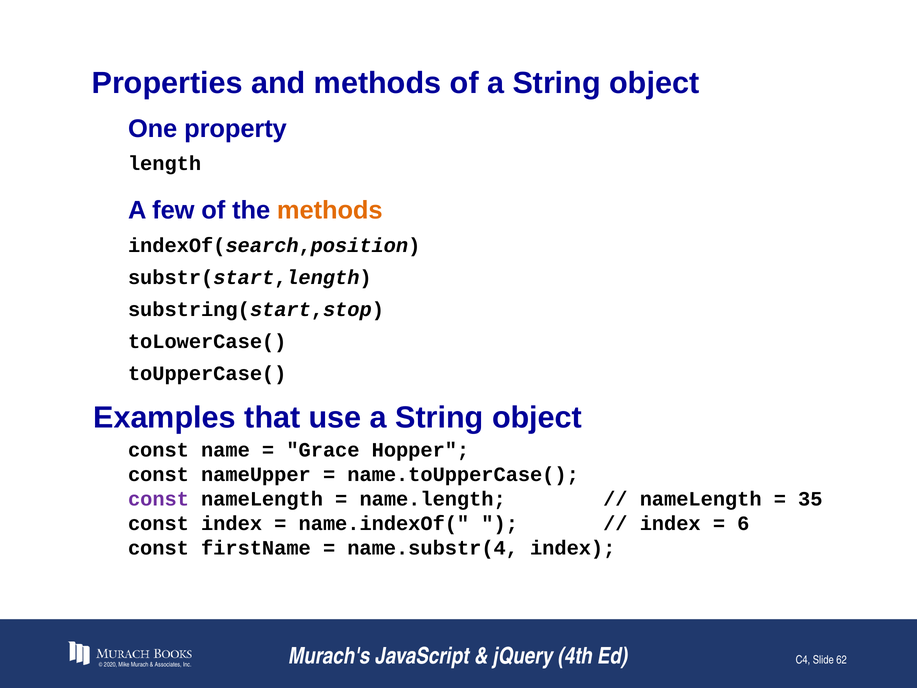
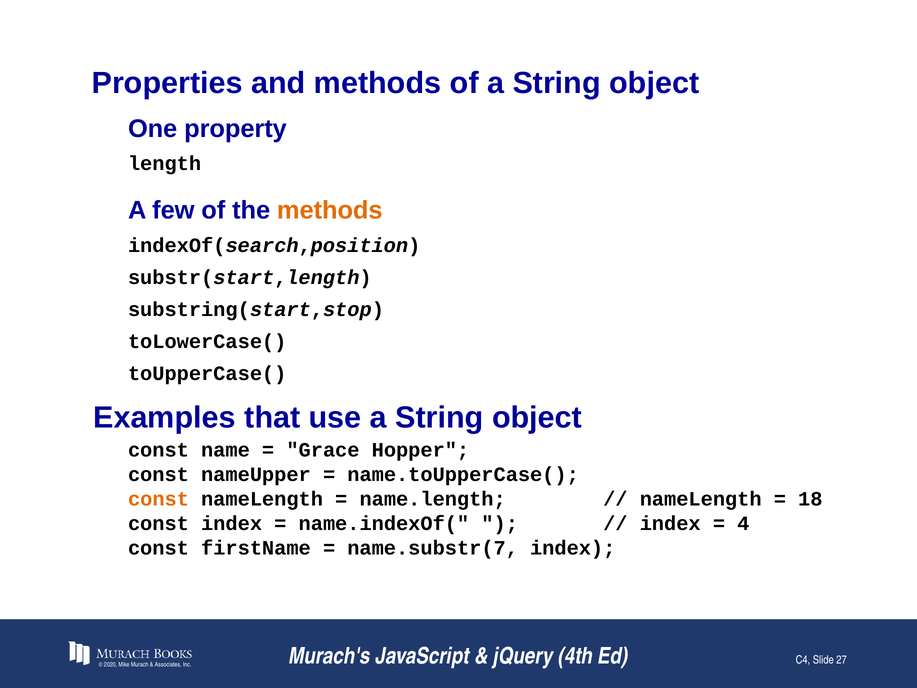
const at (159, 499) colour: purple -> orange
35: 35 -> 18
6: 6 -> 4
name.substr(4: name.substr(4 -> name.substr(7
62: 62 -> 27
